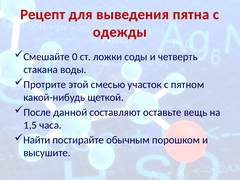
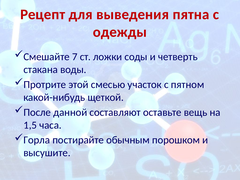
0: 0 -> 7
Найти: Найти -> Горла
